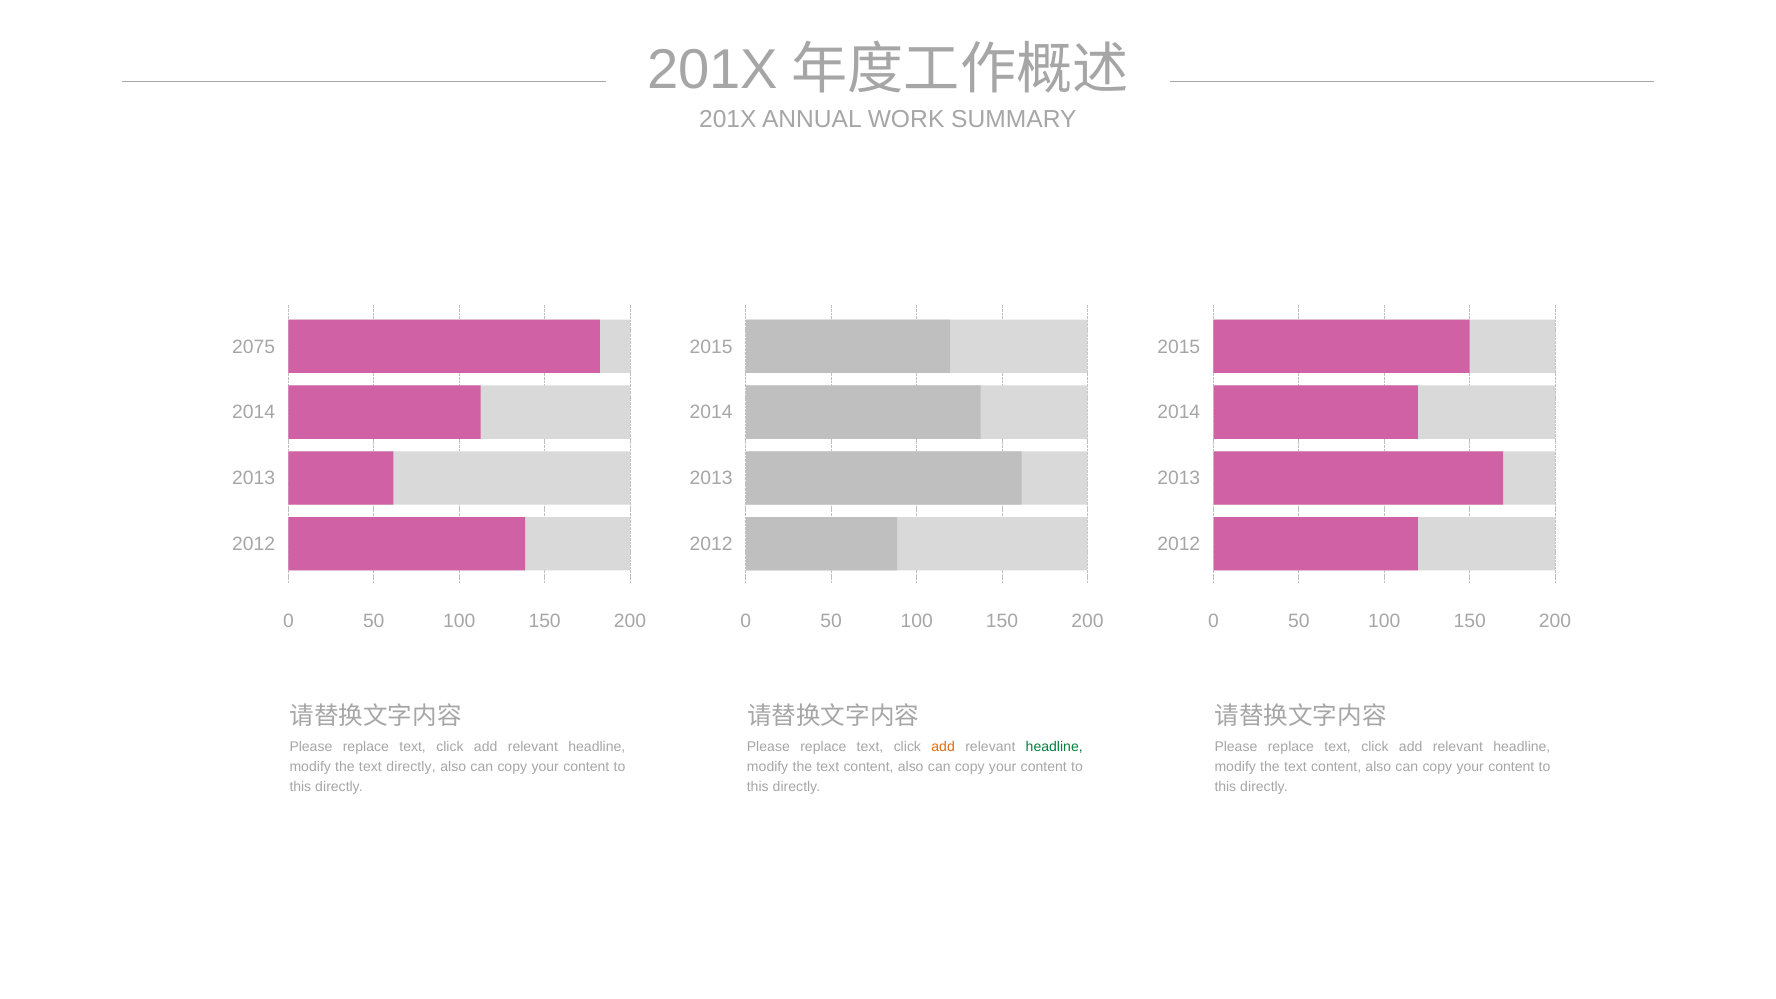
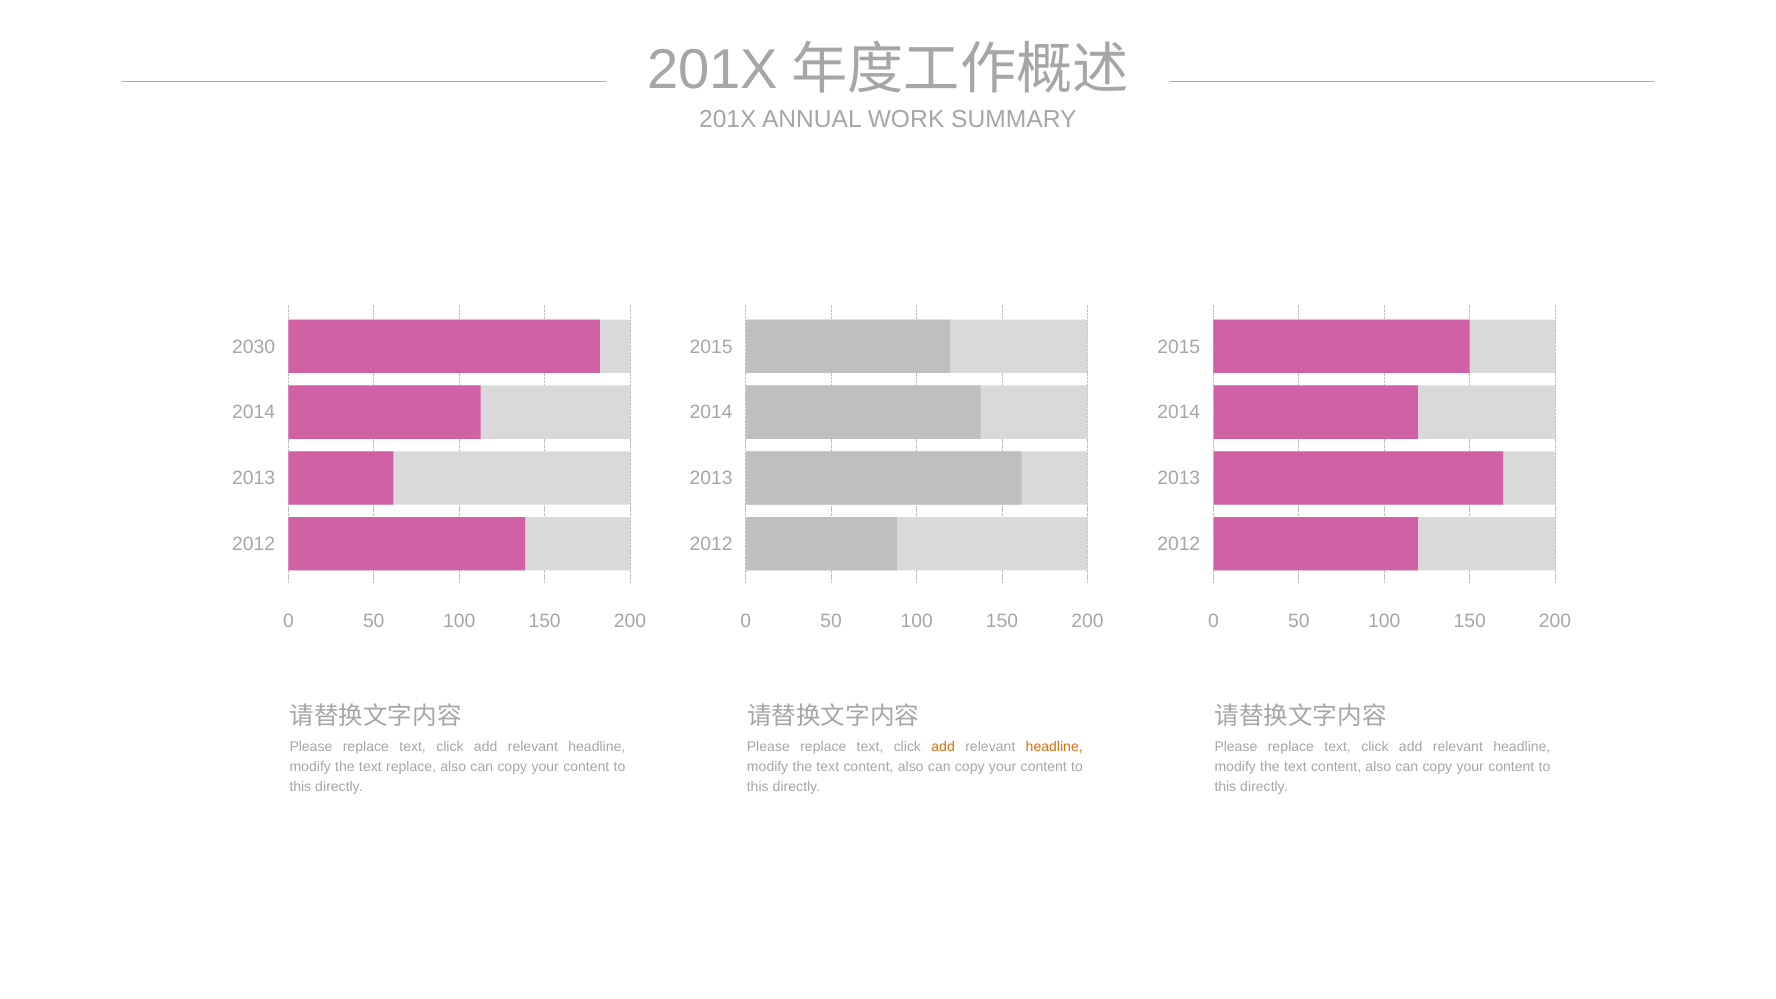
2075: 2075 -> 2030
headline at (1054, 747) colour: green -> orange
text directly: directly -> replace
